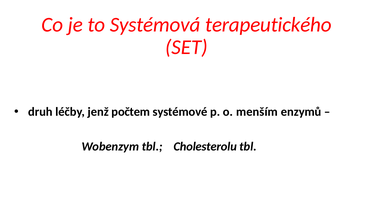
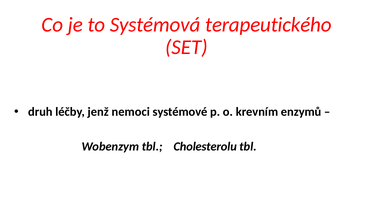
počtem: počtem -> nemoci
menším: menším -> krevním
